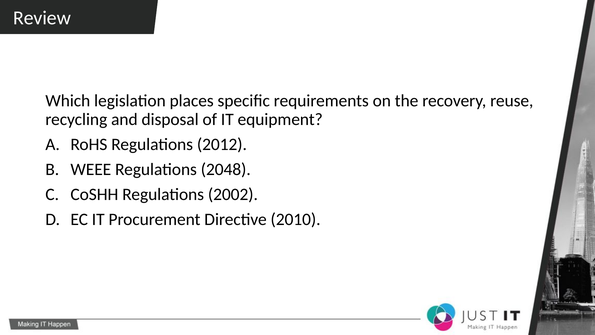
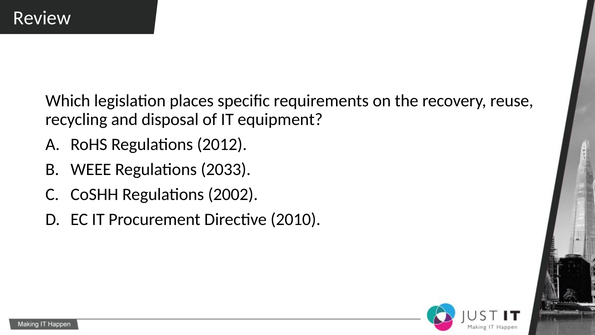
2048: 2048 -> 2033
